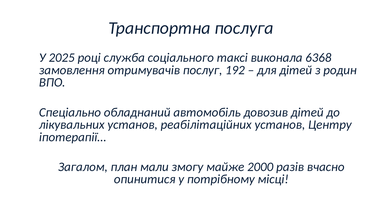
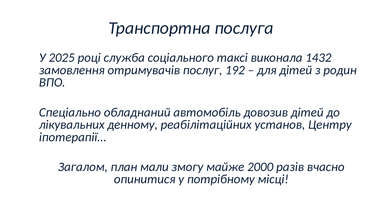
6368: 6368 -> 1432
лікувальних установ: установ -> денному
